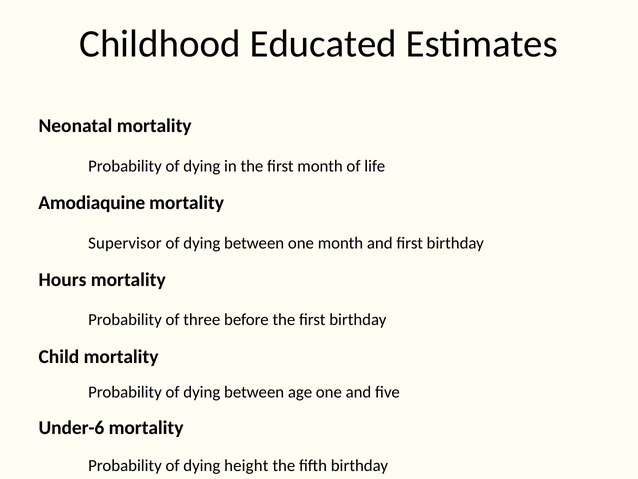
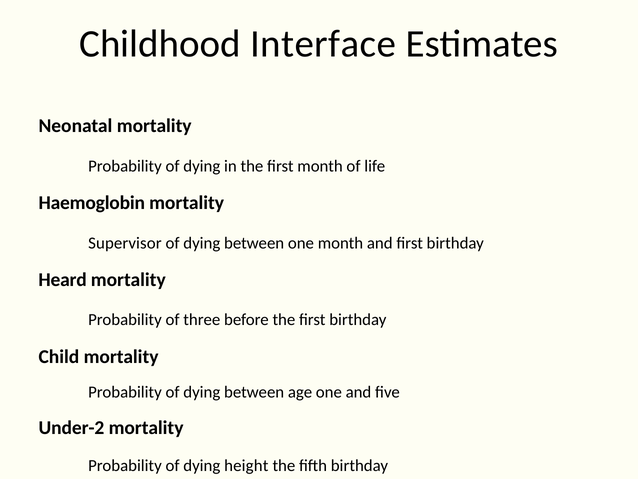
Educated: Educated -> Interface
Amodiaquine: Amodiaquine -> Haemoglobin
Hours: Hours -> Heard
Under-6: Under-6 -> Under-2
